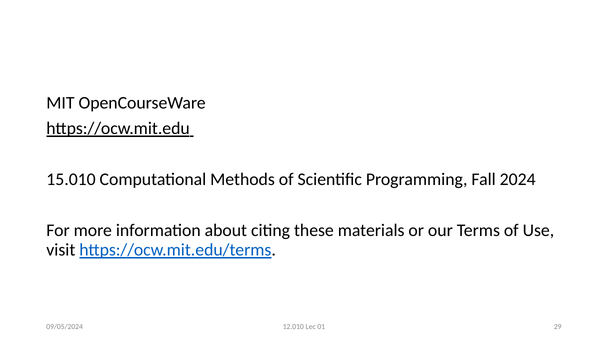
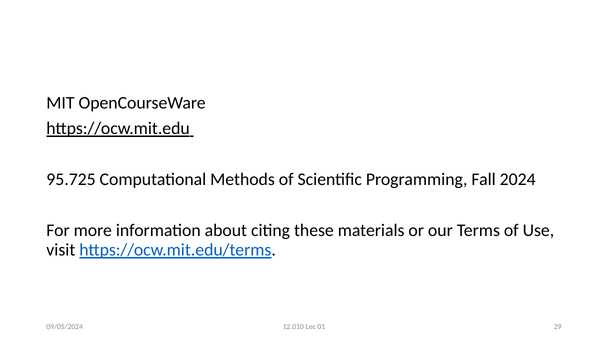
15.010: 15.010 -> 95.725
